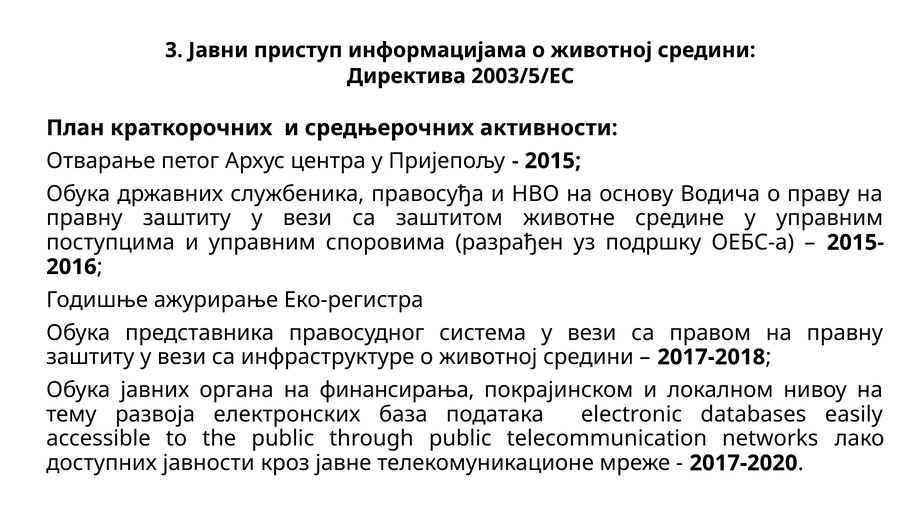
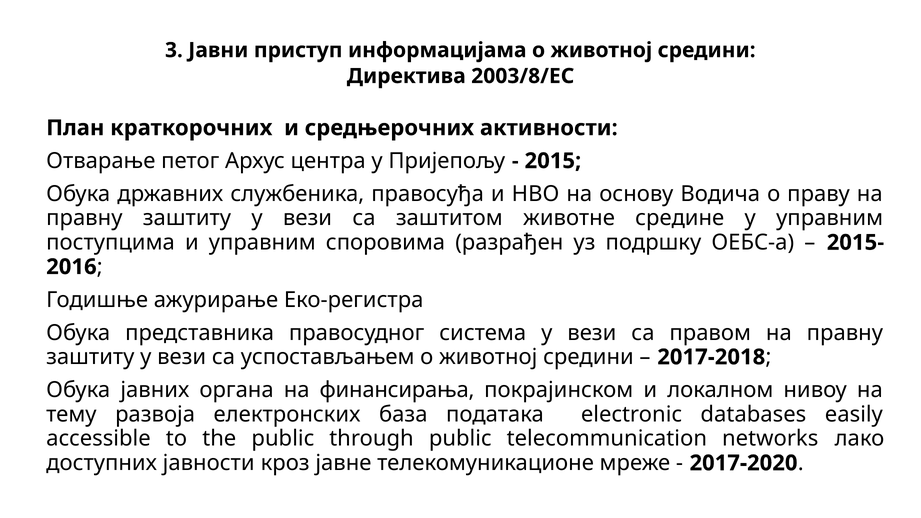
2003/5/EC: 2003/5/EC -> 2003/8/EC
инфраструктуре: инфраструктуре -> успостављањем
